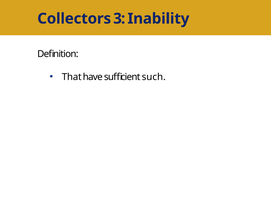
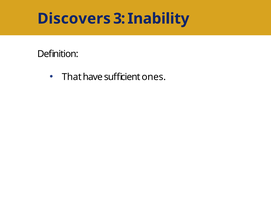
Collectors: Collectors -> Discovers
such: such -> ones
